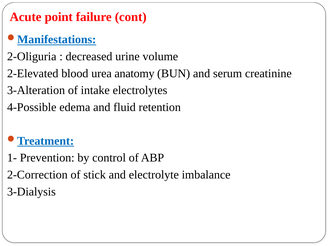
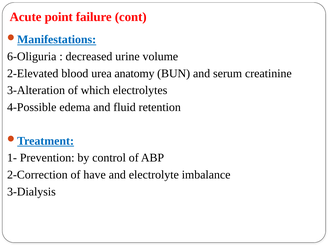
2-Oliguria: 2-Oliguria -> 6-Oliguria
intake: intake -> which
stick: stick -> have
